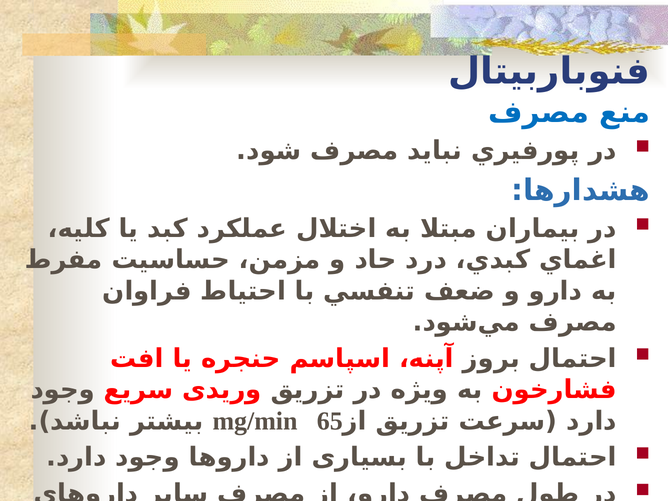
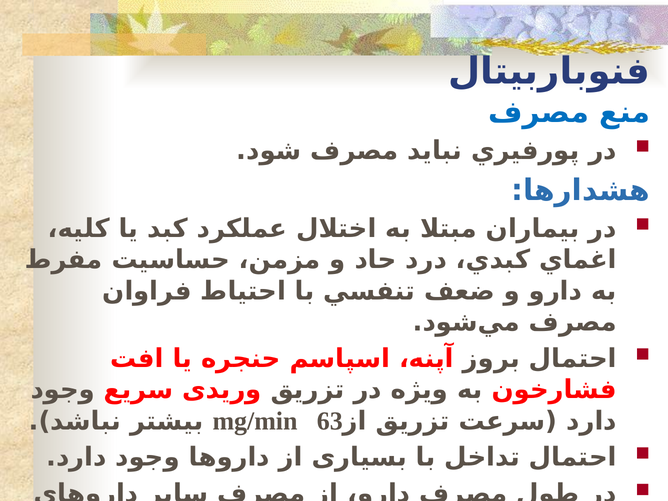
65: 65 -> 63
